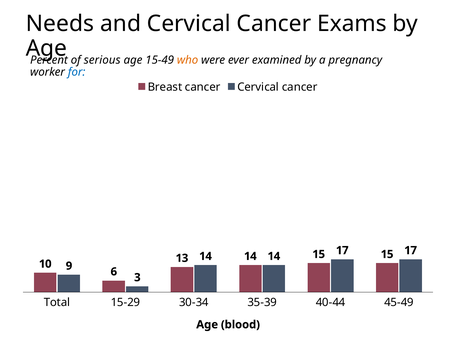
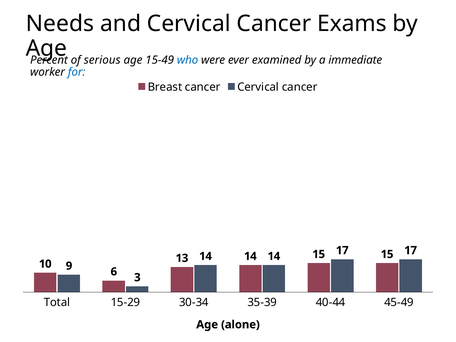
who colour: orange -> blue
pregnancy: pregnancy -> immediate
blood: blood -> alone
